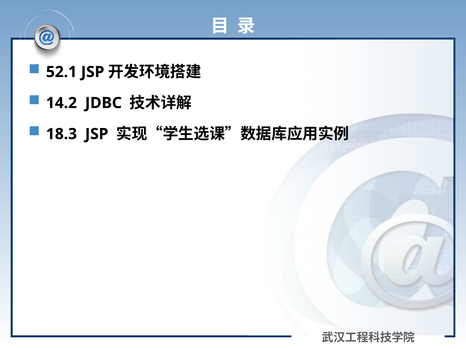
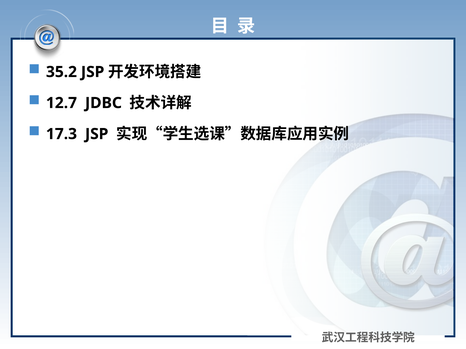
52.1: 52.1 -> 35.2
14.2: 14.2 -> 12.7
18.3: 18.3 -> 17.3
